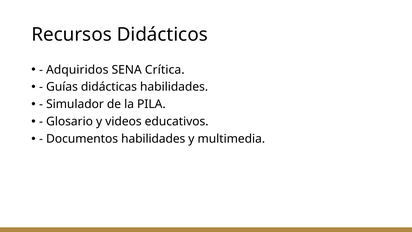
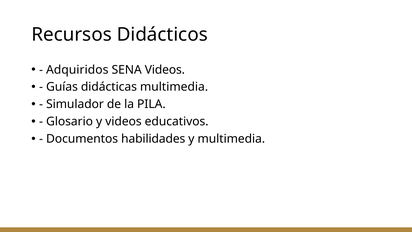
SENA Crítica: Crítica -> Videos
didácticas habilidades: habilidades -> multimedia
